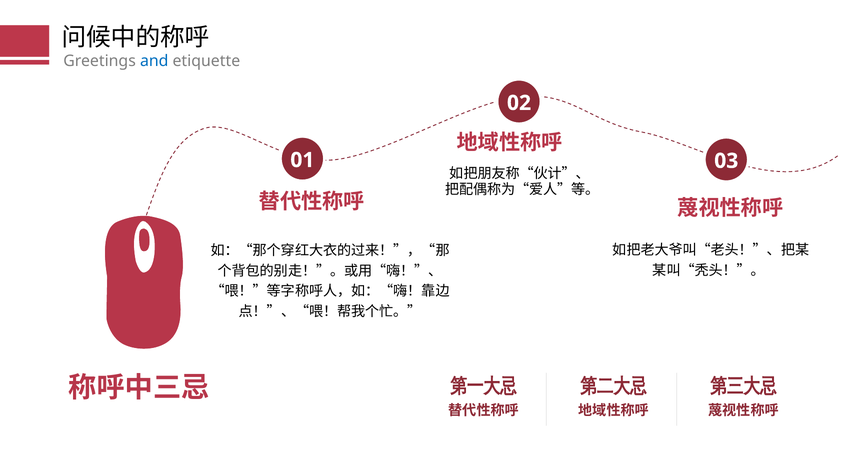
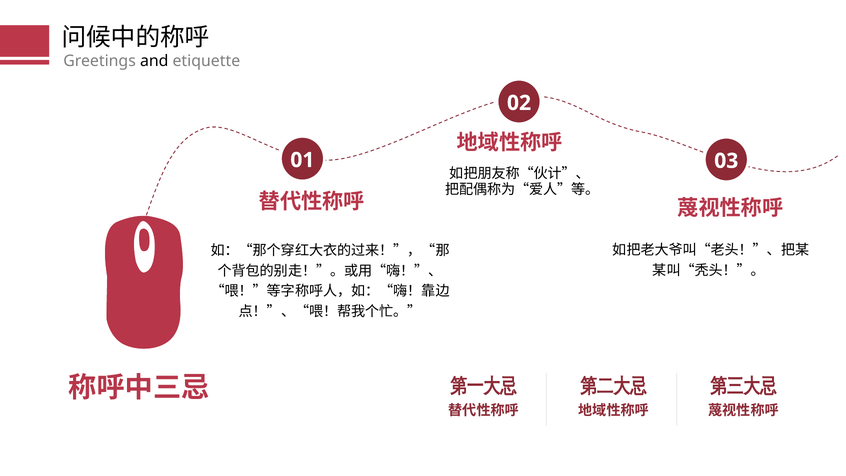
and colour: blue -> black
